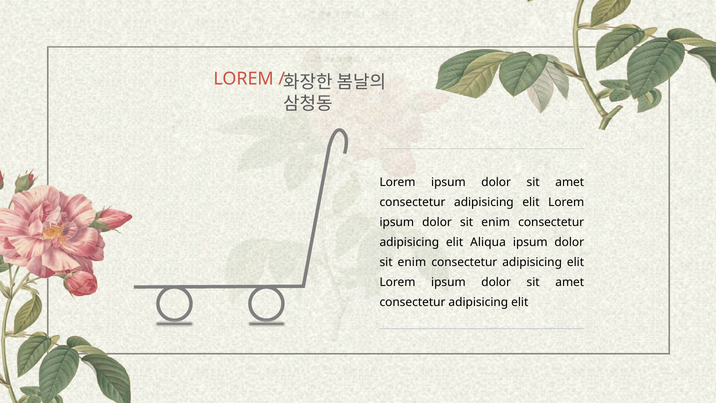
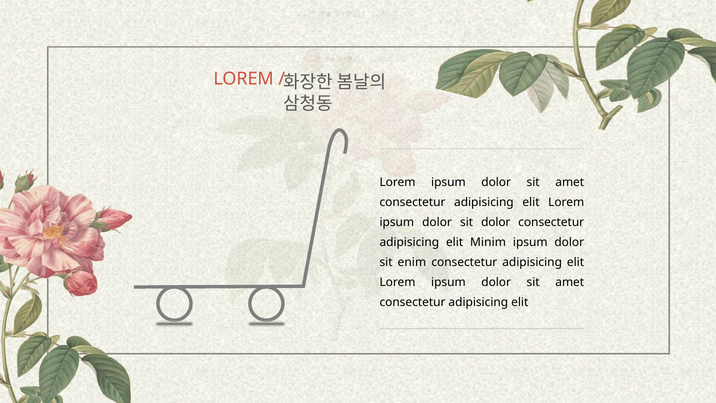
enim at (496, 222): enim -> dolor
Aliqua: Aliqua -> Minim
